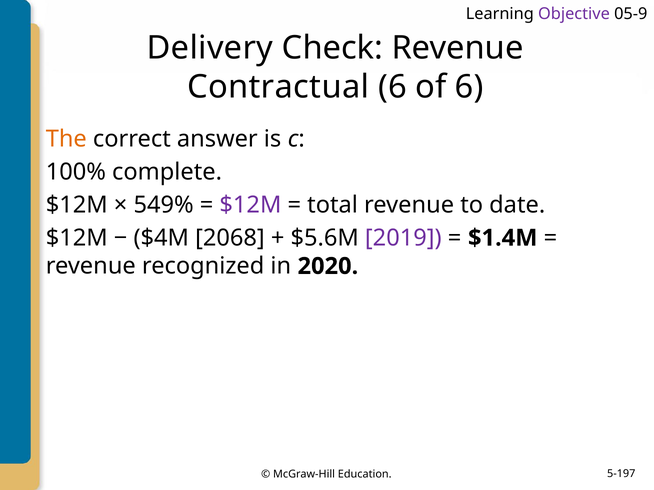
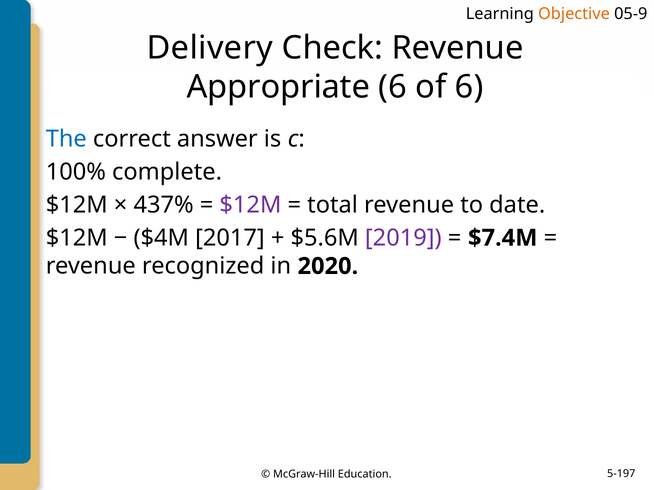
Objective colour: purple -> orange
Contractual: Contractual -> Appropriate
The colour: orange -> blue
549%: 549% -> 437%
2068: 2068 -> 2017
$1.4M: $1.4M -> $7.4M
